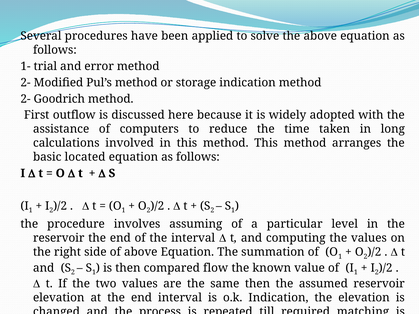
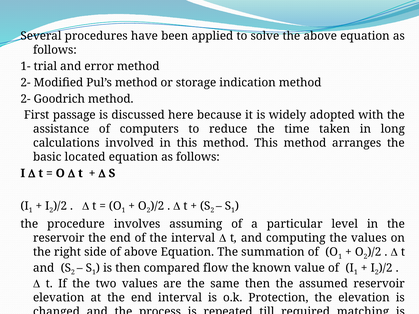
outflow: outflow -> passage
o.k Indication: Indication -> Protection
